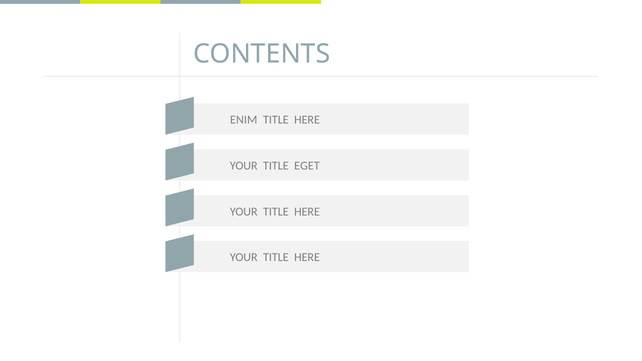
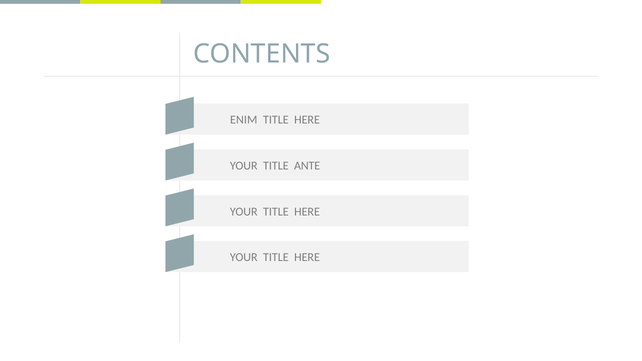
EGET: EGET -> ANTE
